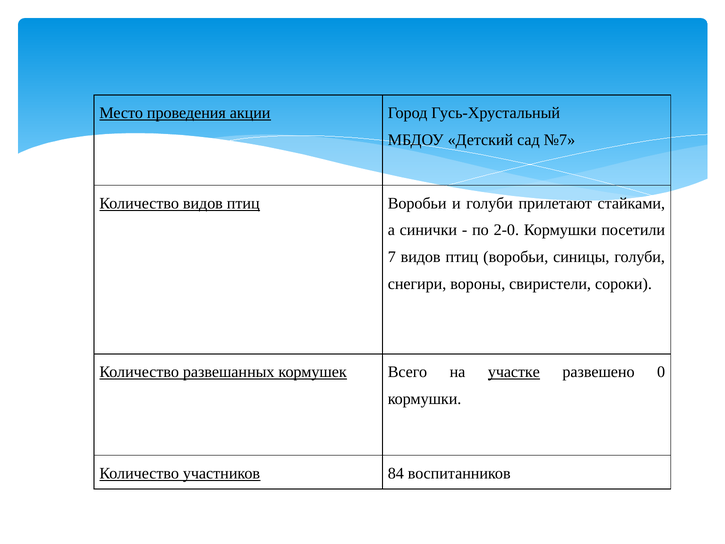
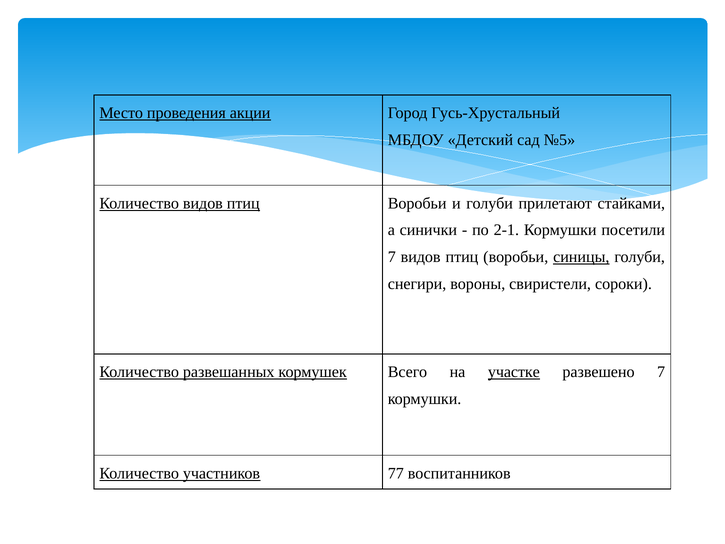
№7: №7 -> №5
2-0: 2-0 -> 2-1
синицы underline: none -> present
развешено 0: 0 -> 7
84: 84 -> 77
